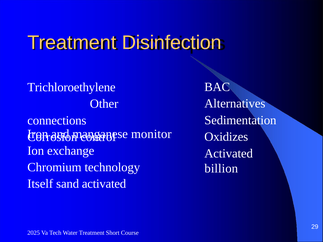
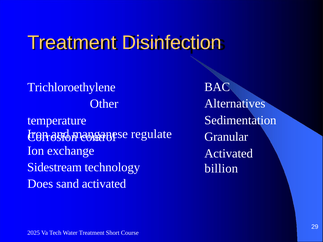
connections: connections -> temperature
monitor: monitor -> regulate
Oxidizes: Oxidizes -> Granular
Chromium: Chromium -> Sidestream
Itself: Itself -> Does
